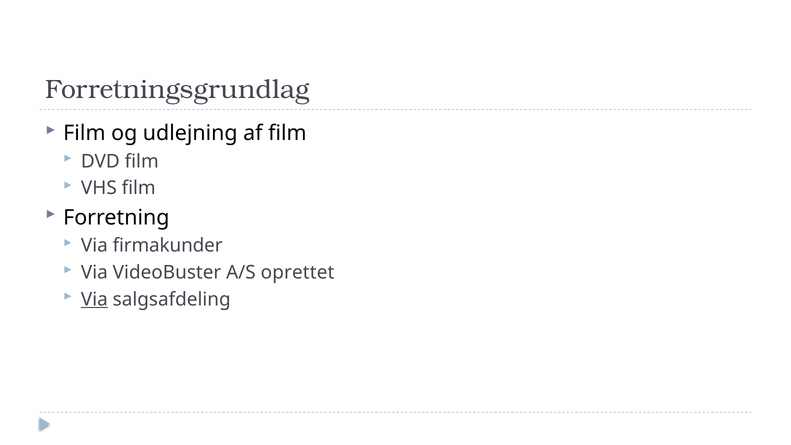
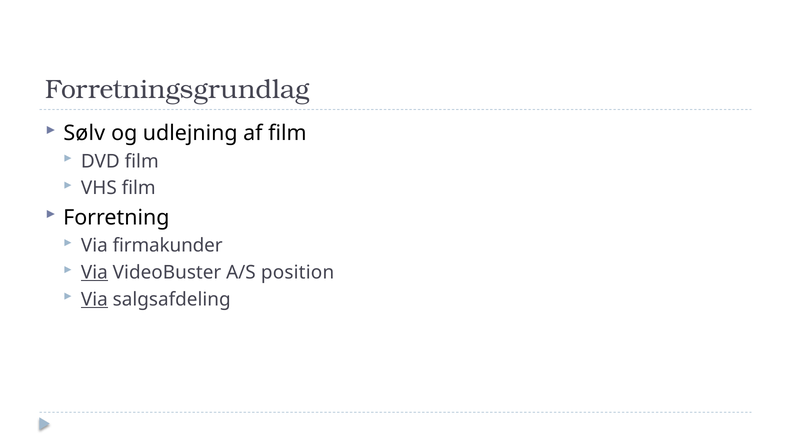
Film at (84, 133): Film -> Sølv
Via at (94, 272) underline: none -> present
oprettet: oprettet -> position
